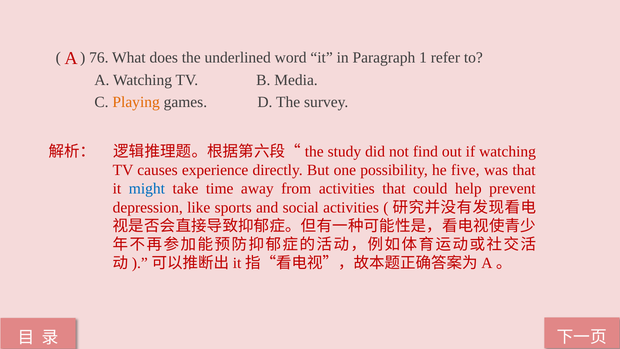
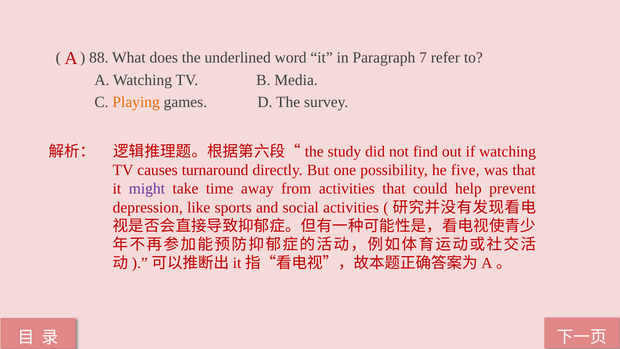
76: 76 -> 88
1: 1 -> 7
experience: experience -> turnaround
might colour: blue -> purple
